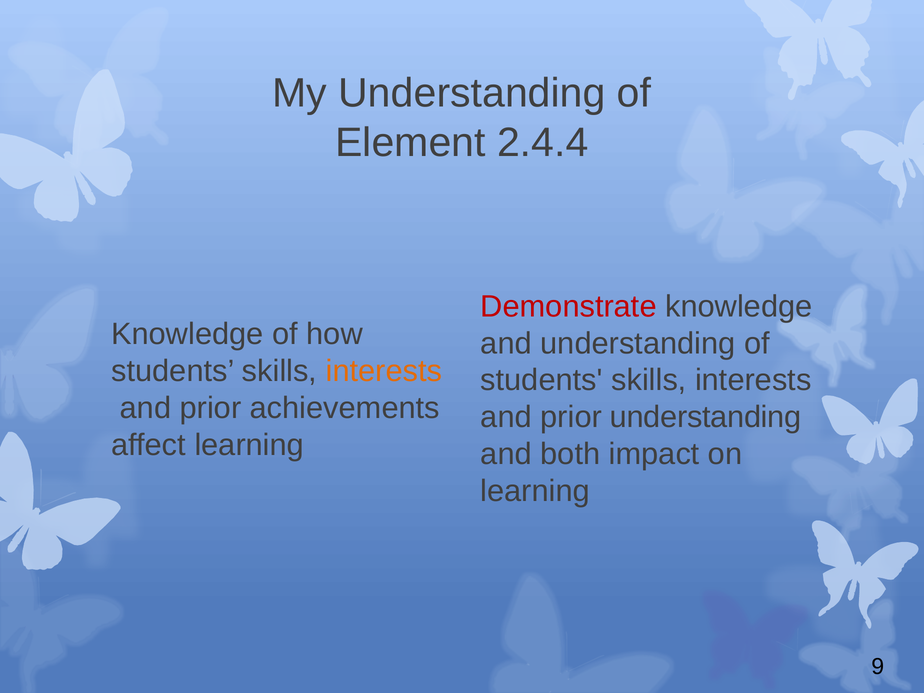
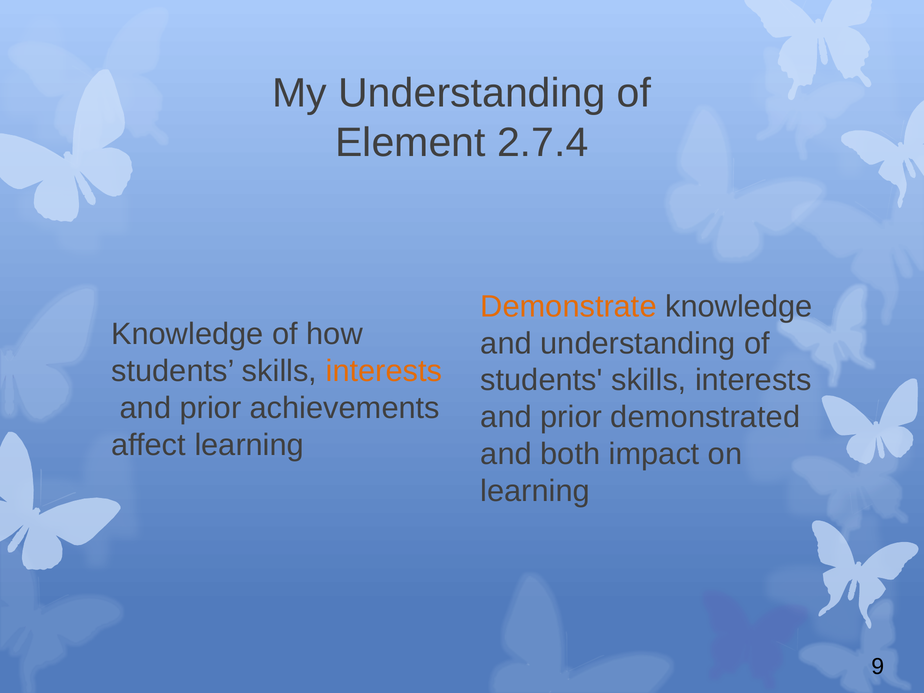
2.4.4: 2.4.4 -> 2.7.4
Demonstrate colour: red -> orange
prior understanding: understanding -> demonstrated
